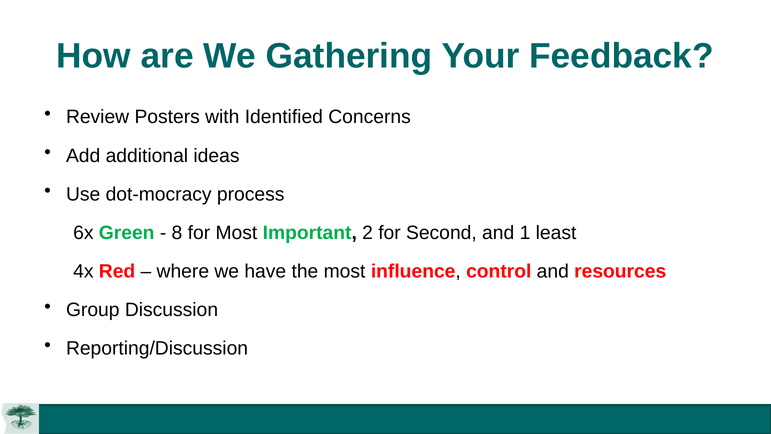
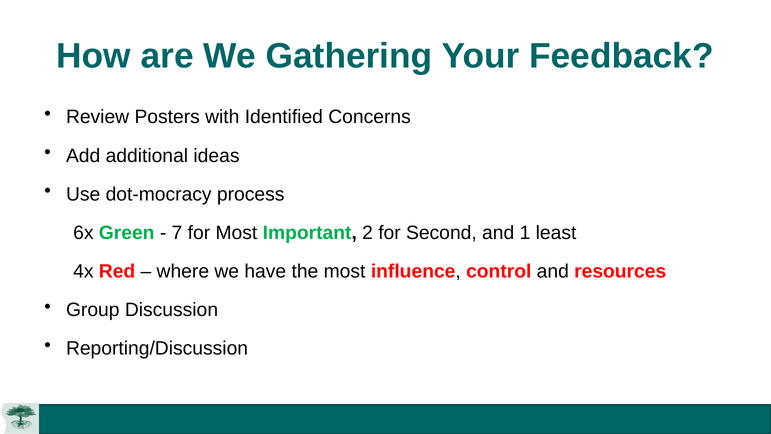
8: 8 -> 7
